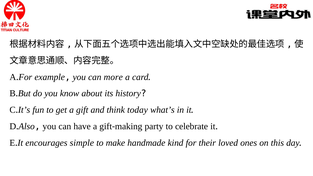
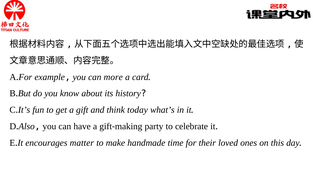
simple: simple -> matter
kind: kind -> time
